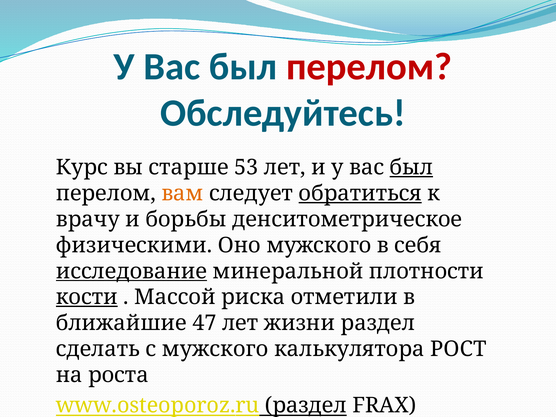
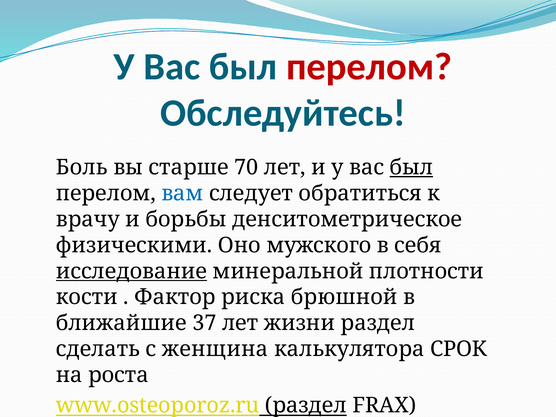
Курс: Курс -> Боль
53: 53 -> 70
вам colour: orange -> blue
обратиться underline: present -> none
кости underline: present -> none
Массой: Массой -> Фактор
отметили: отметили -> брюшной
47: 47 -> 37
с мужского: мужского -> женщина
РОСТ: РОСТ -> СРОК
